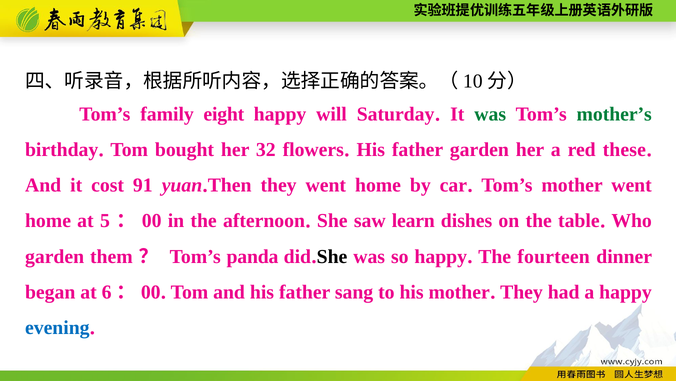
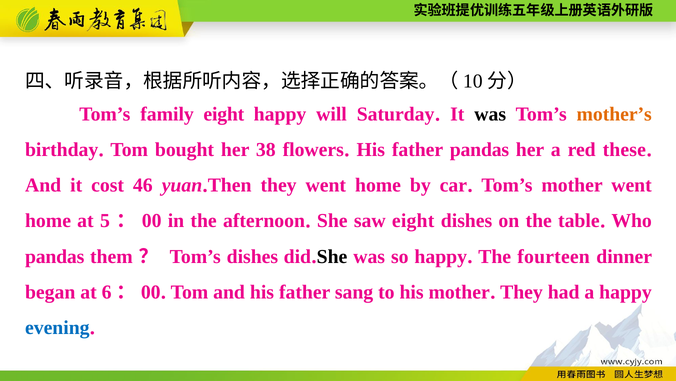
was at (490, 114) colour: green -> black
mother’s colour: green -> orange
32: 32 -> 38
father garden: garden -> pandas
91: 91 -> 46
saw learn: learn -> eight
garden at (55, 256): garden -> pandas
Tom’s panda: panda -> dishes
